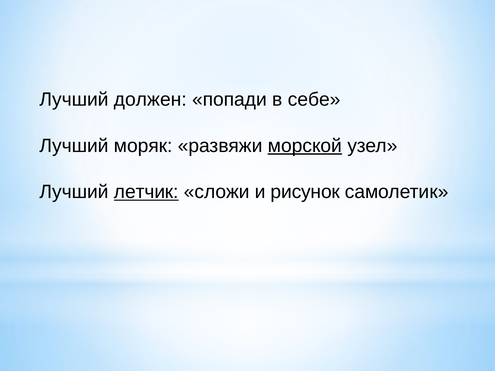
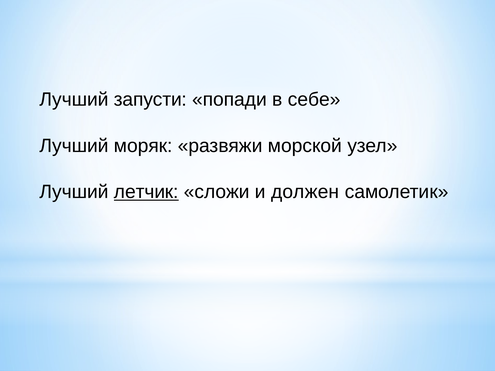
должен: должен -> запусти
морской underline: present -> none
рисунок: рисунок -> должен
